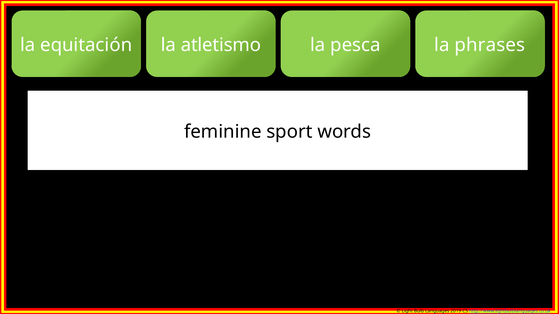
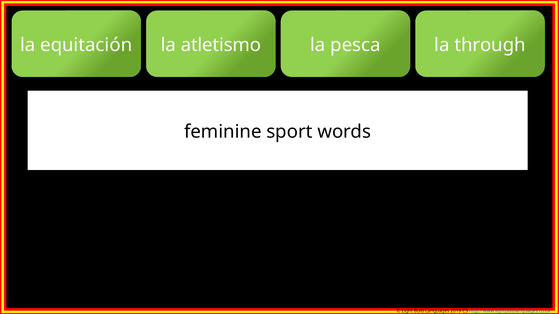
phrases: phrases -> through
